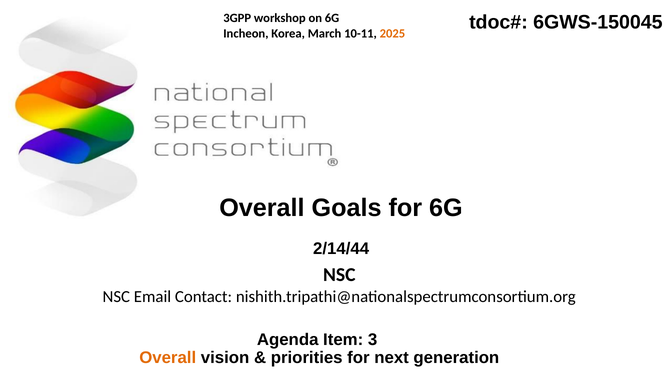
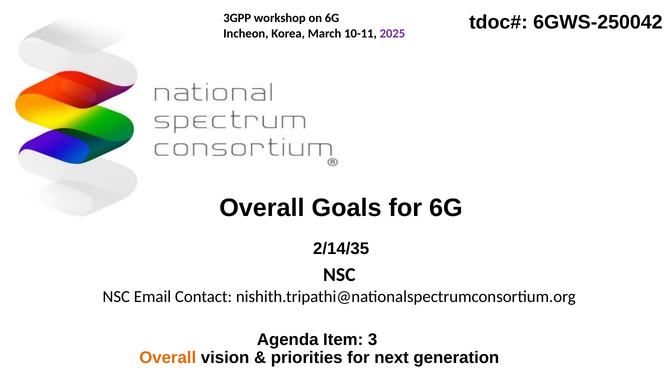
6GWS-150045: 6GWS-150045 -> 6GWS-250042
2025 colour: orange -> purple
2/14/44: 2/14/44 -> 2/14/35
